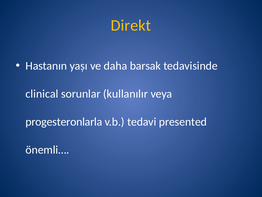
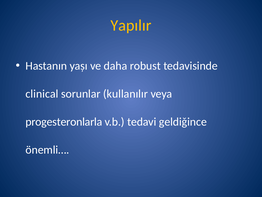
Direkt: Direkt -> Yapılır
barsak: barsak -> robust
presented: presented -> geldiǧince
